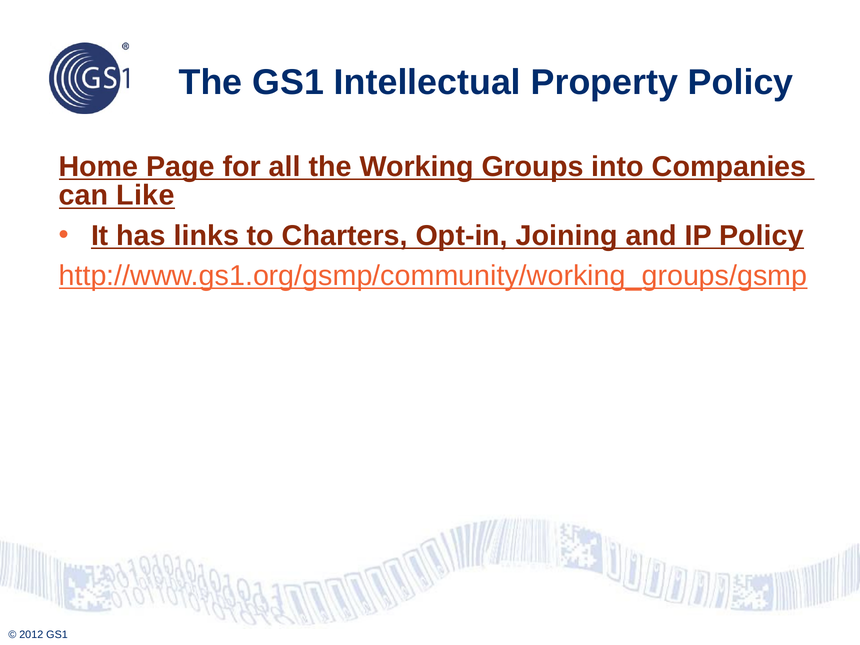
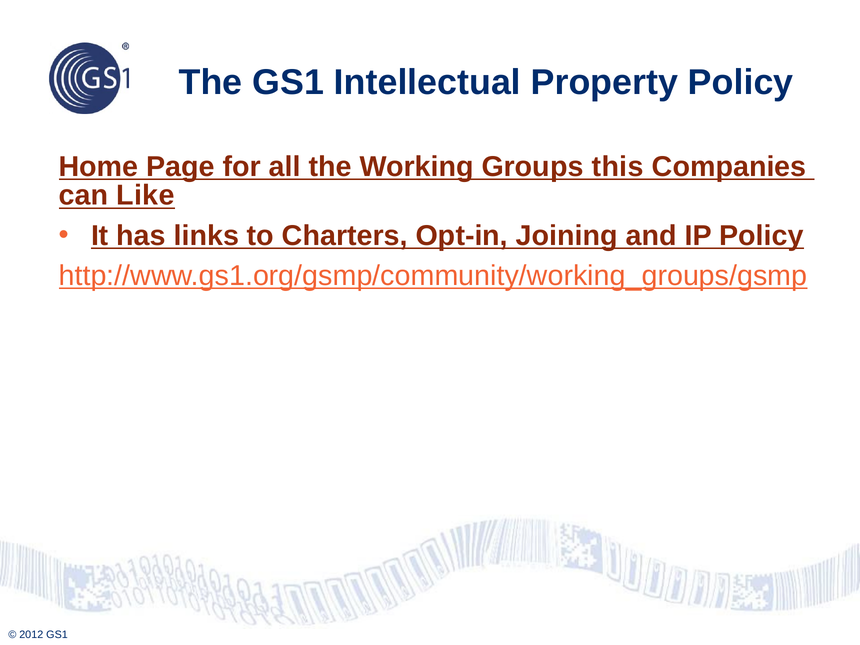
into: into -> this
